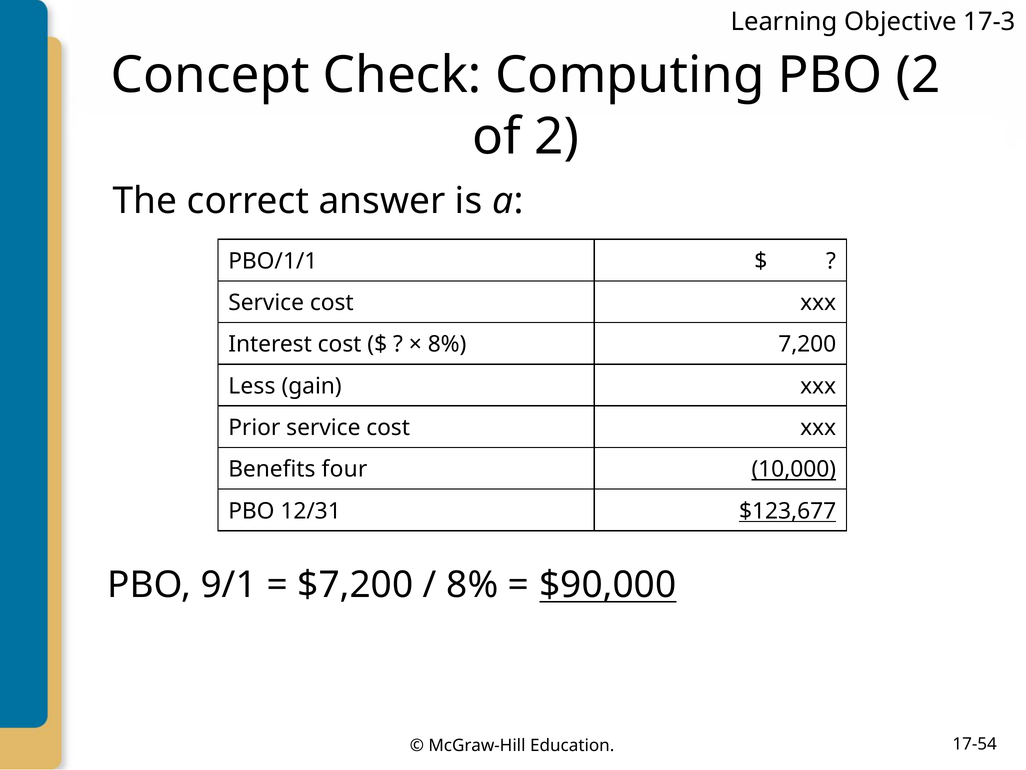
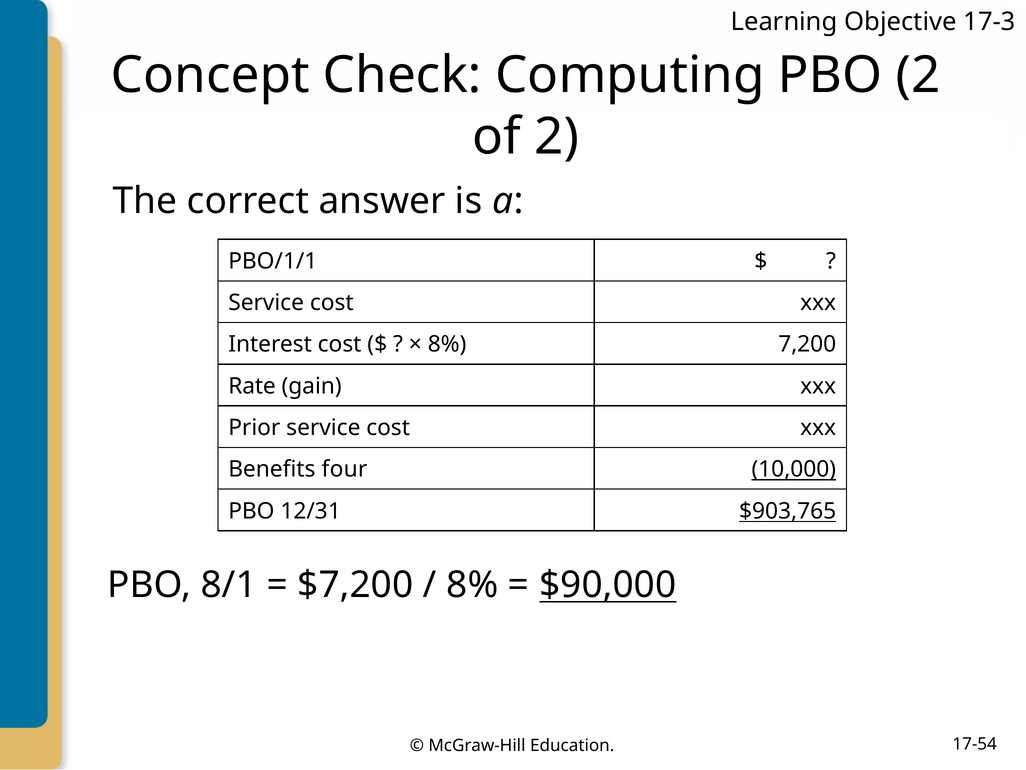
Less: Less -> Rate
$123,677: $123,677 -> $903,765
9/1: 9/1 -> 8/1
